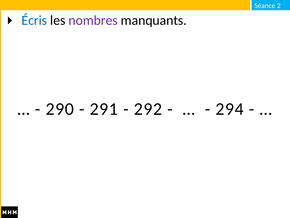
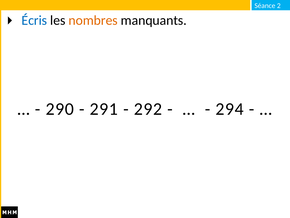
nombres colour: purple -> orange
